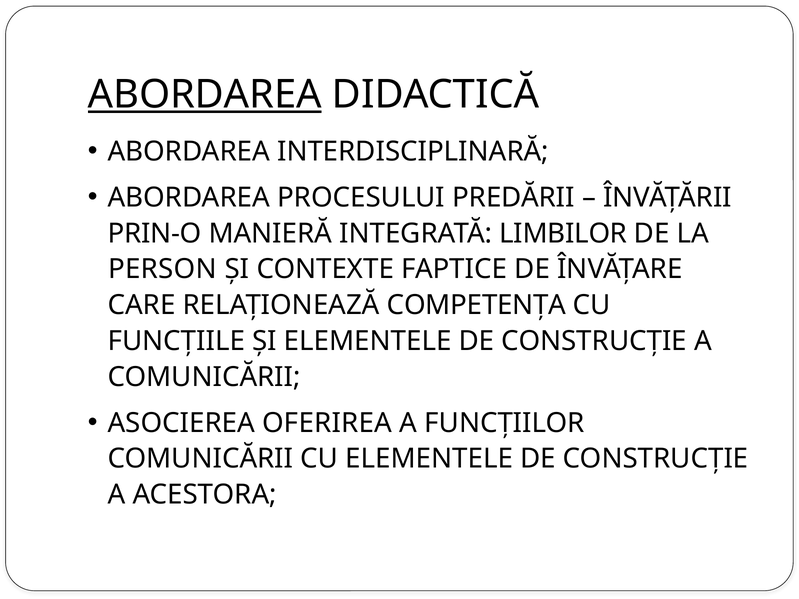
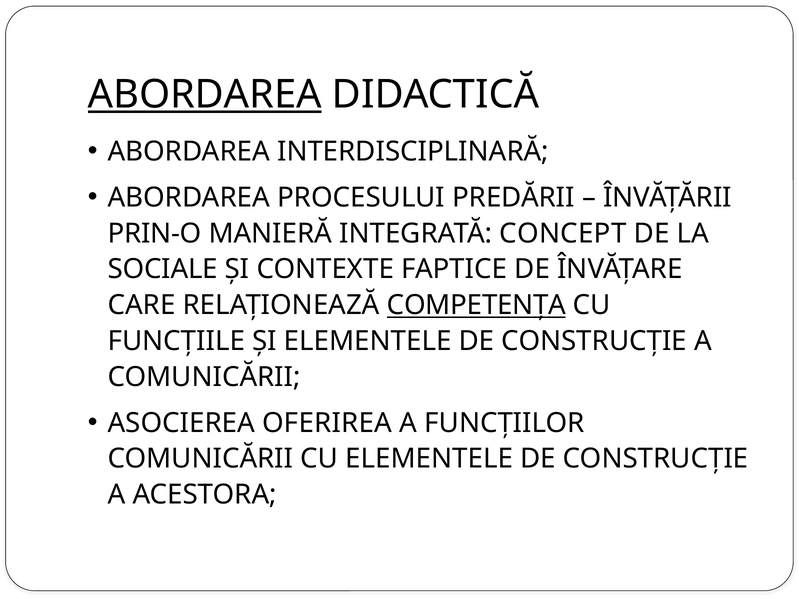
LIMBILOR: LIMBILOR -> CONCEPT
PERSON: PERSON -> SOCIALE
COMPETENȚA underline: none -> present
